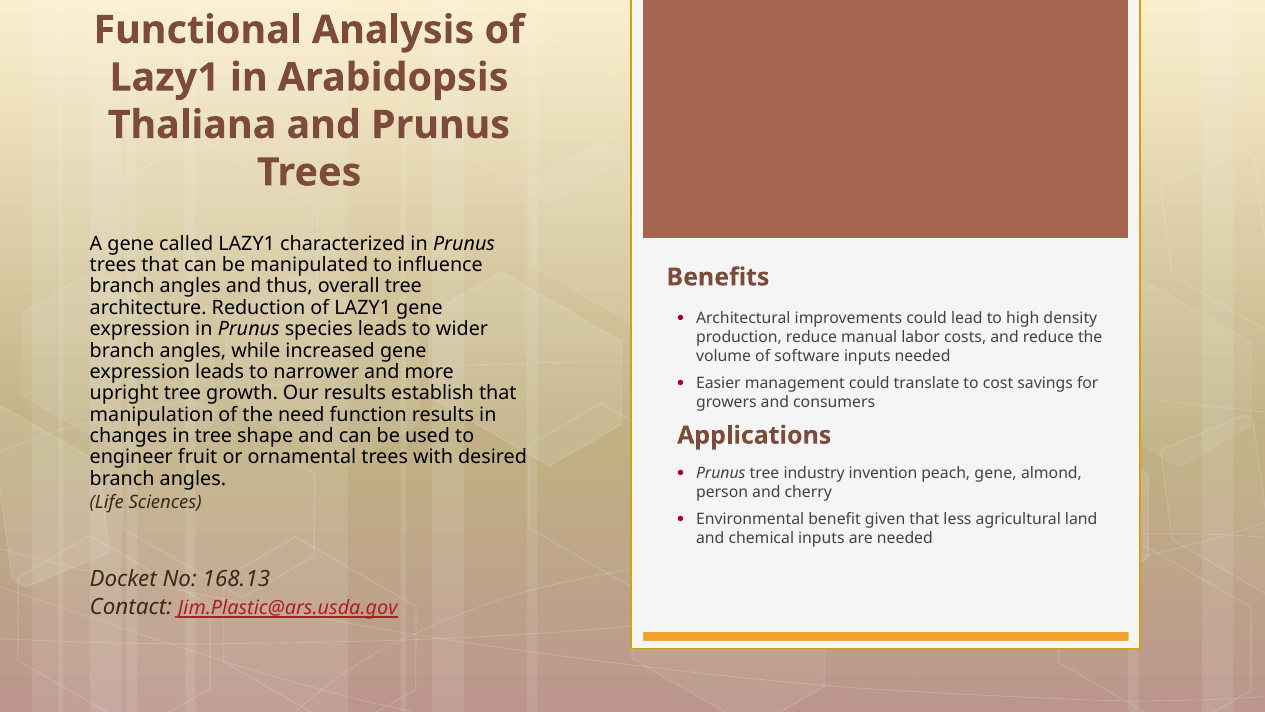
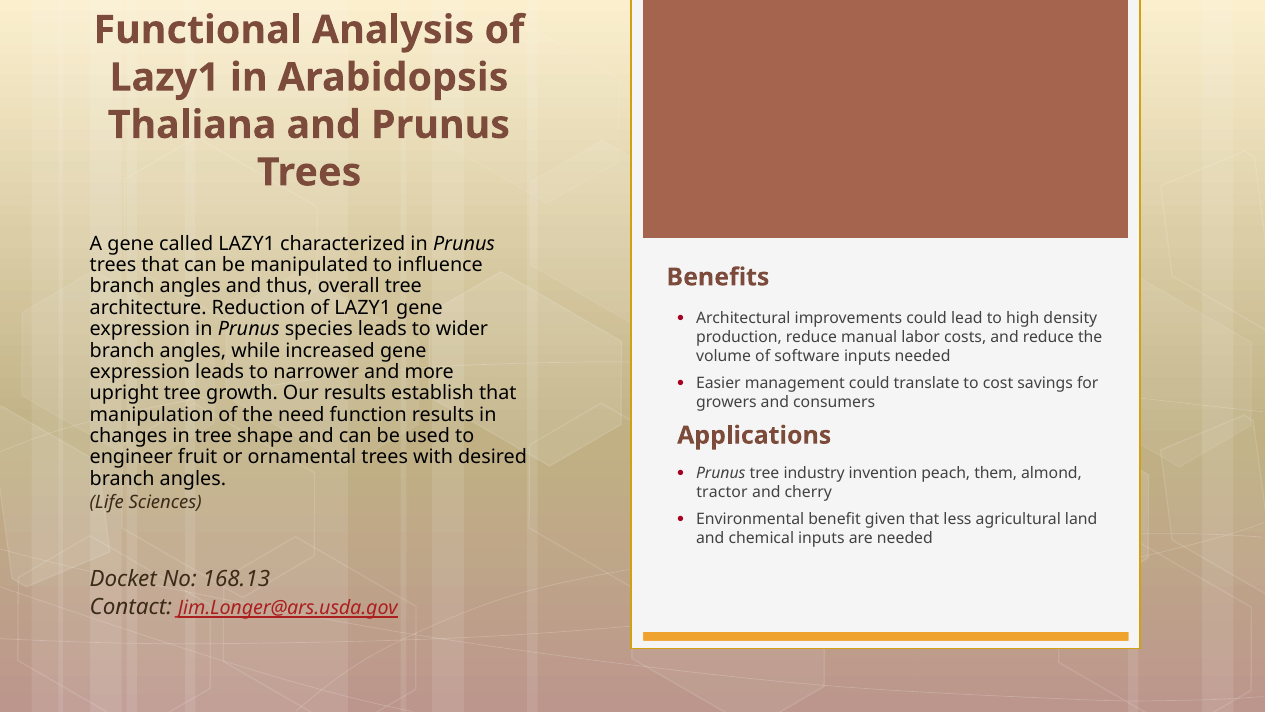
peach gene: gene -> them
person: person -> tractor
Jim.Plastic@ars.usda.gov: Jim.Plastic@ars.usda.gov -> Jim.Longer@ars.usda.gov
